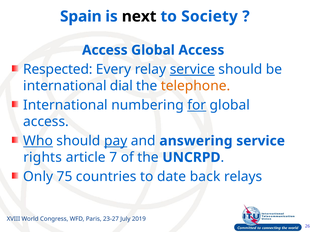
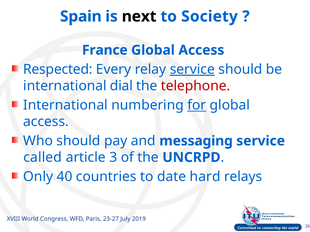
Access at (105, 50): Access -> France
telephone colour: orange -> red
Who underline: present -> none
pay underline: present -> none
answering: answering -> messaging
rights: rights -> called
7: 7 -> 3
75: 75 -> 40
back: back -> hard
